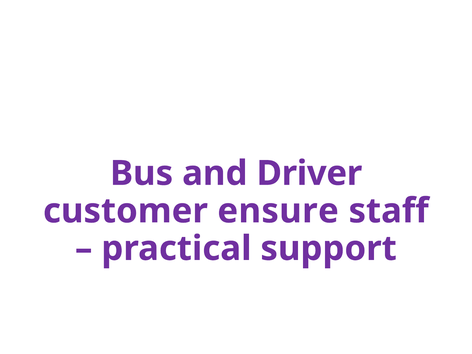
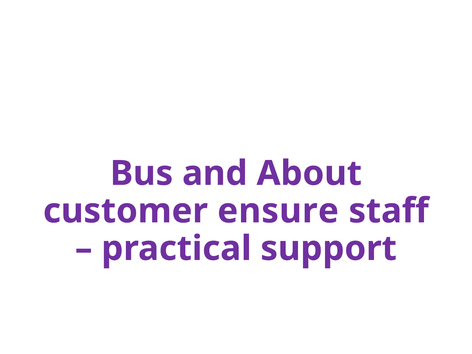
Driver: Driver -> About
